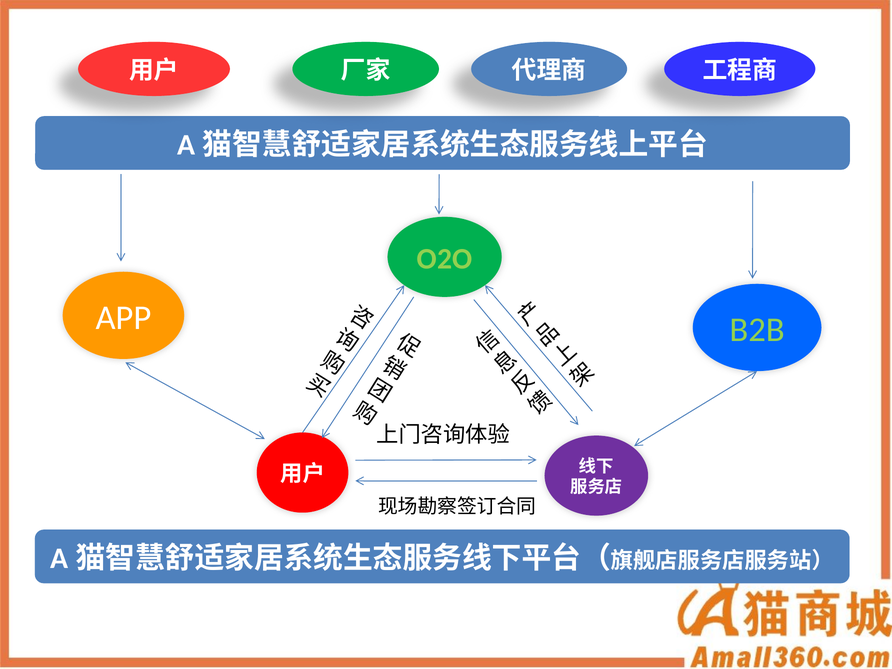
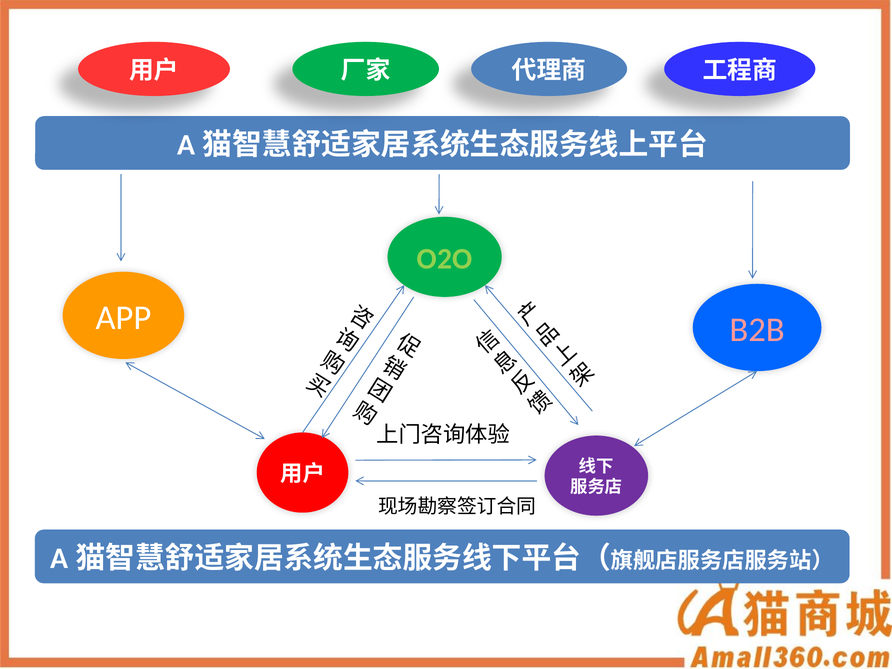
B2B colour: light green -> pink
